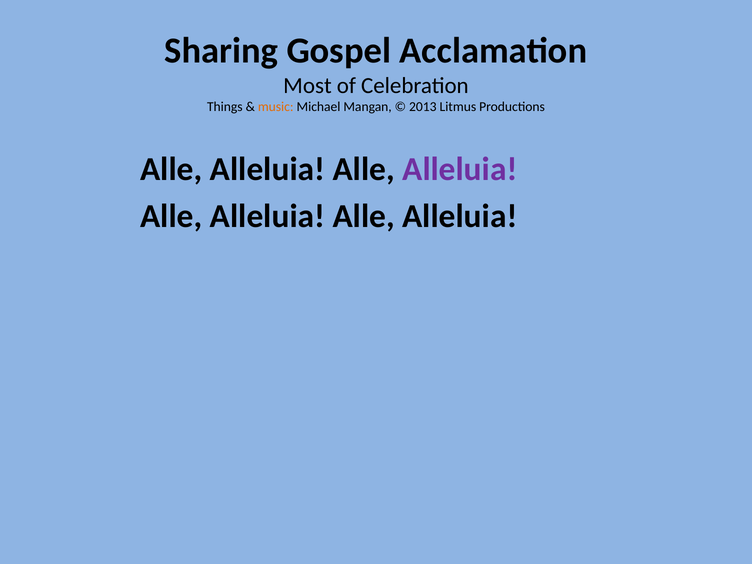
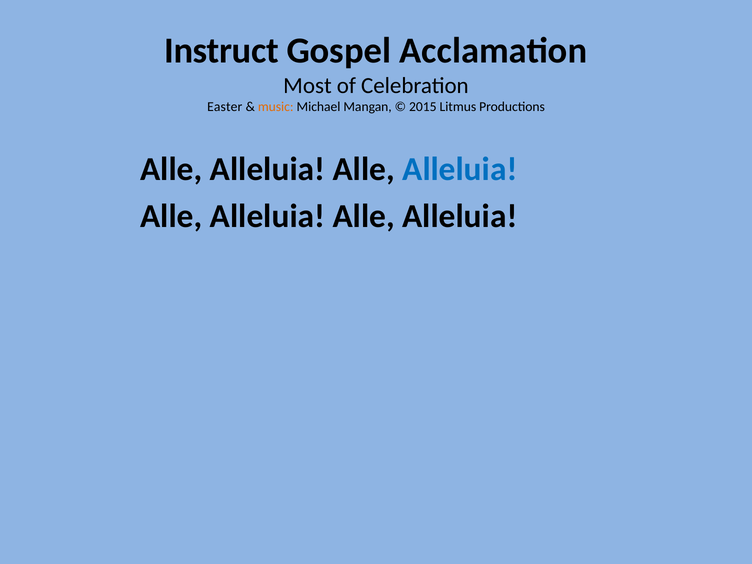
Sharing: Sharing -> Instruct
Things: Things -> Easter
2013: 2013 -> 2015
Alleluia at (460, 169) colour: purple -> blue
